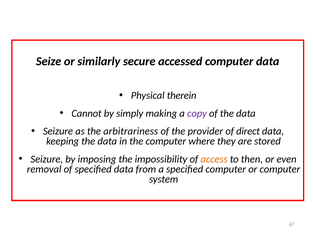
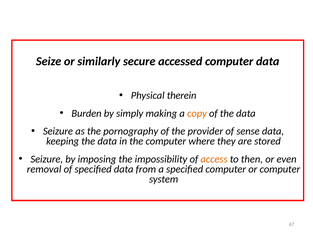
Cannot: Cannot -> Burden
copy colour: purple -> orange
arbitrariness: arbitrariness -> pornography
direct: direct -> sense
